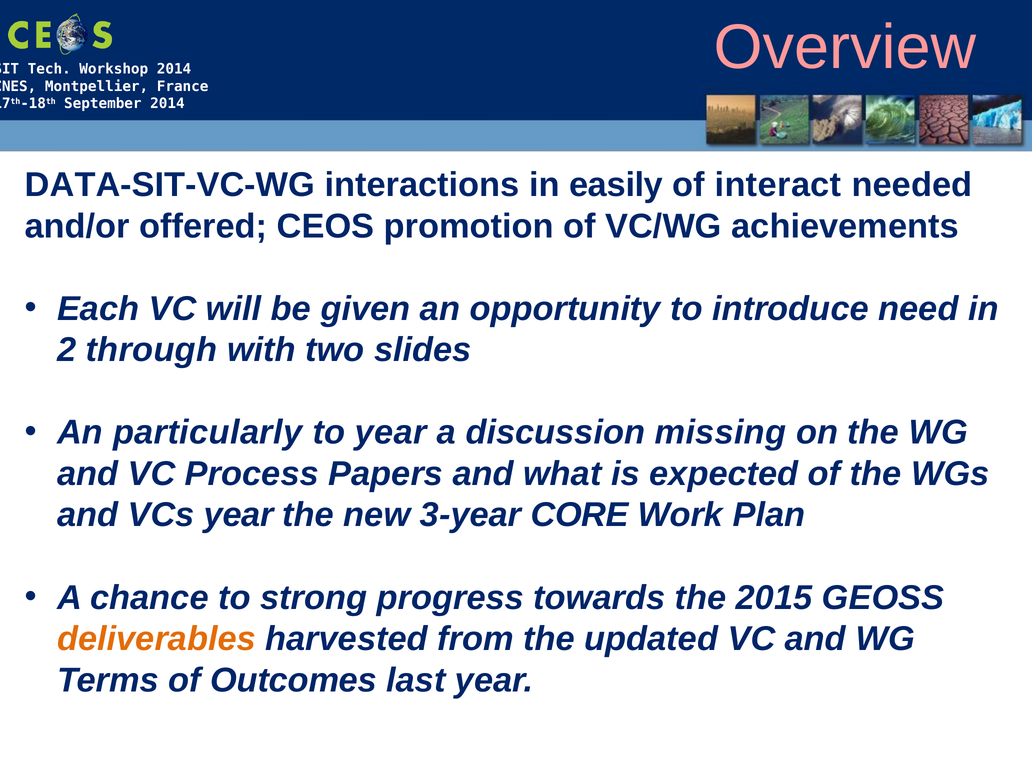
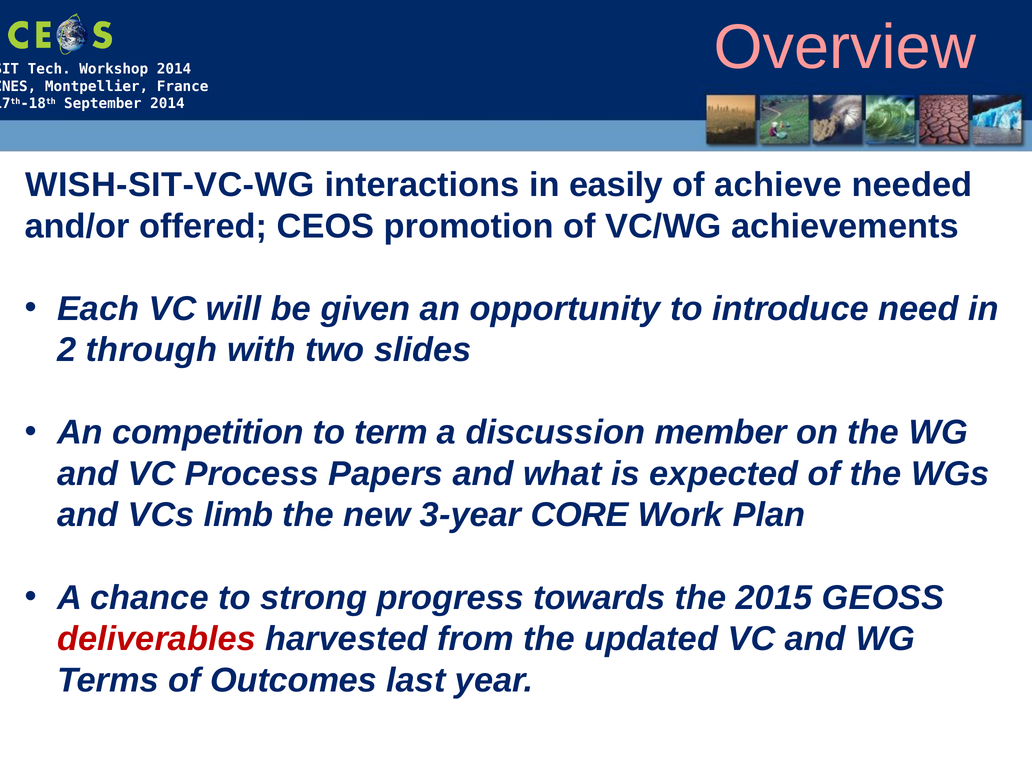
DATA-SIT-VC-WG: DATA-SIT-VC-WG -> WISH-SIT-VC-WG
interact: interact -> achieve
particularly: particularly -> competition
to year: year -> term
missing: missing -> member
VCs year: year -> limb
deliverables colour: orange -> red
